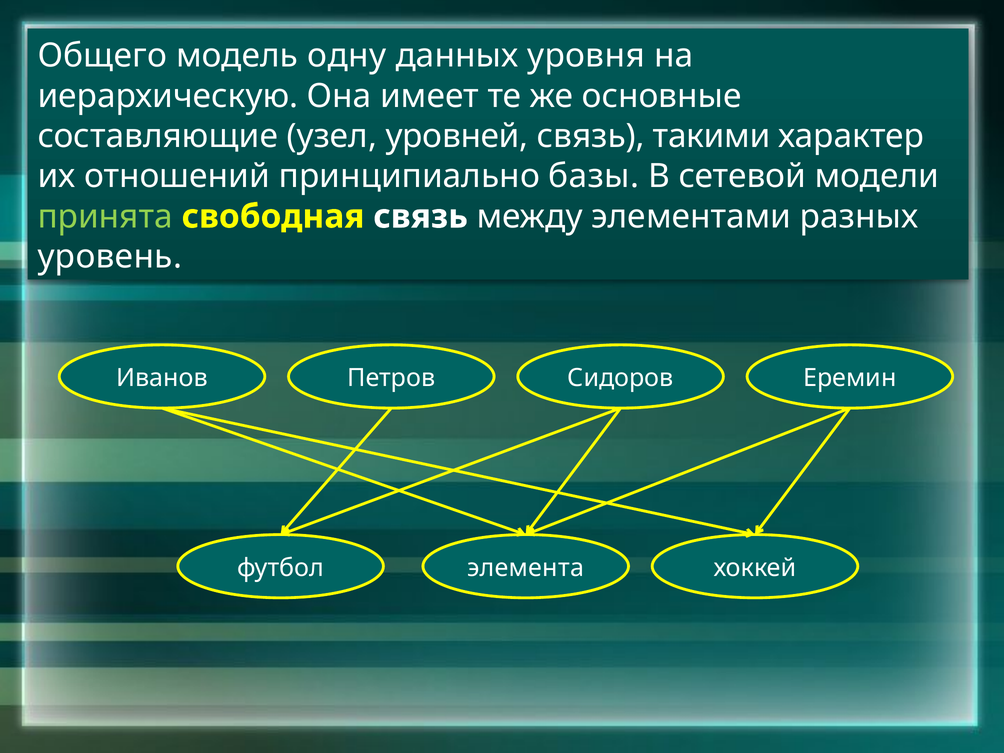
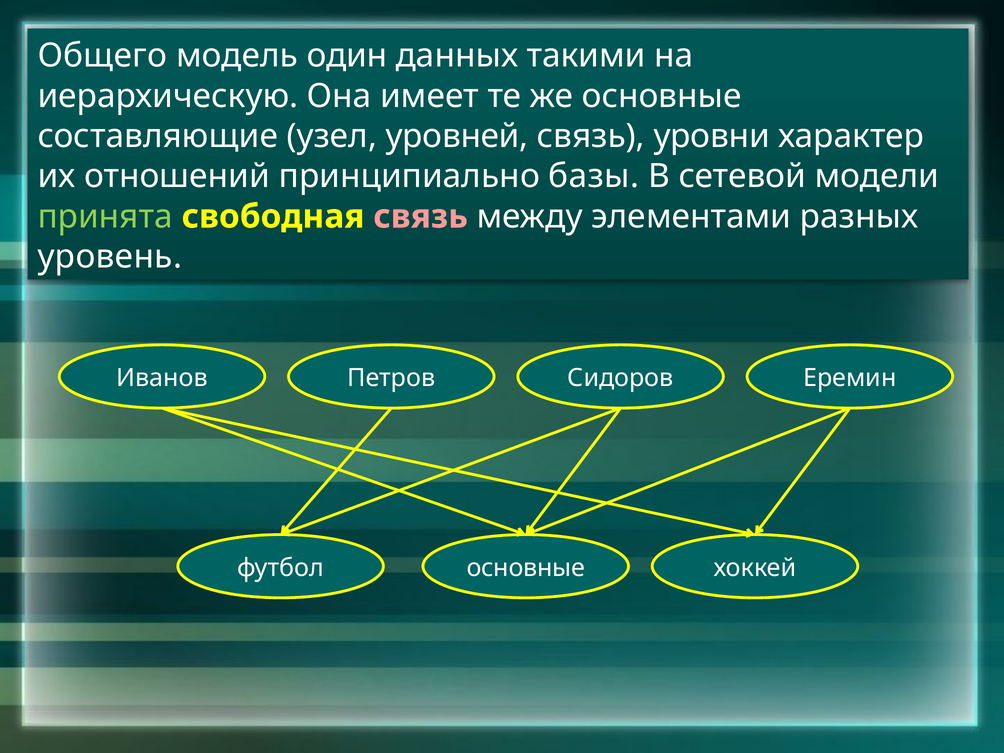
одну: одну -> один
уровня: уровня -> такими
такими: такими -> уровни
связь at (421, 217) colour: white -> pink
футбол элемента: элемента -> основные
